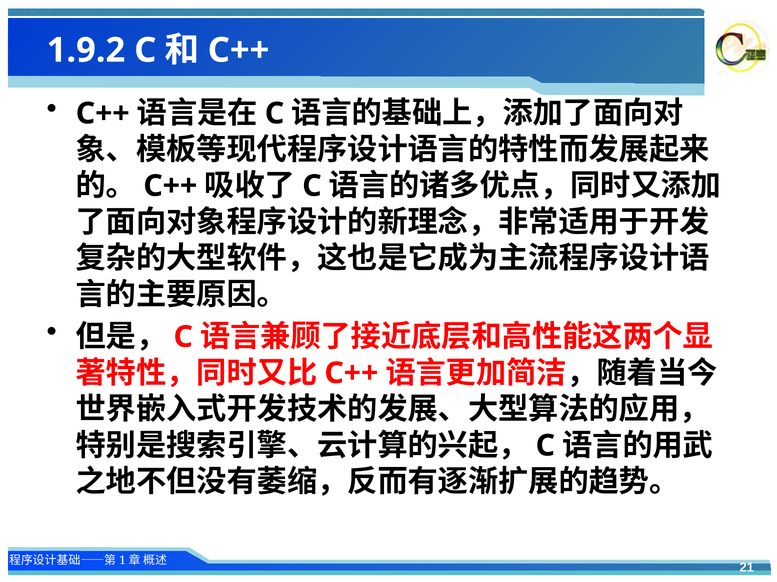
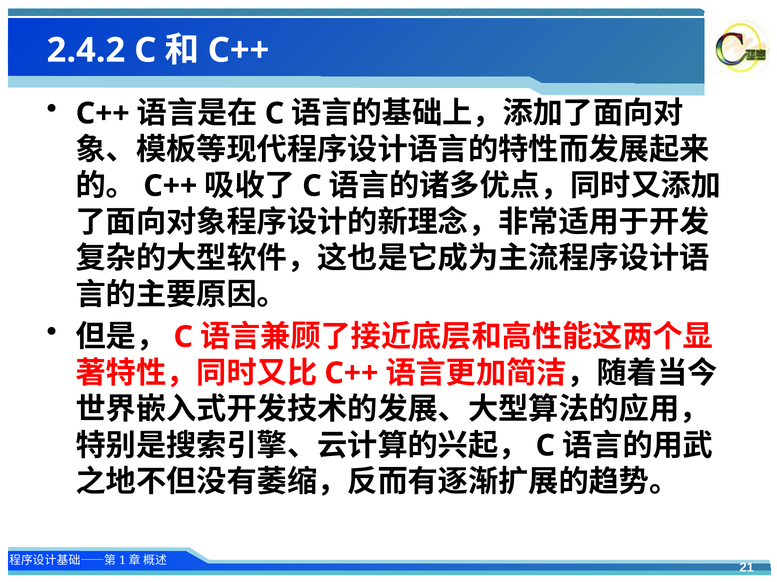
1.9.2: 1.9.2 -> 2.4.2
